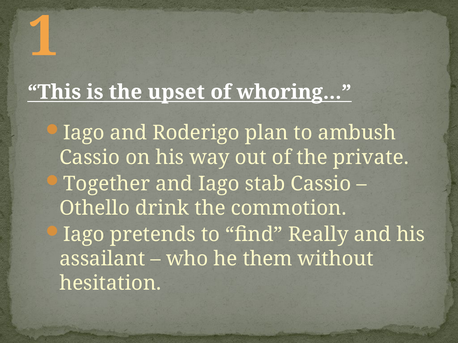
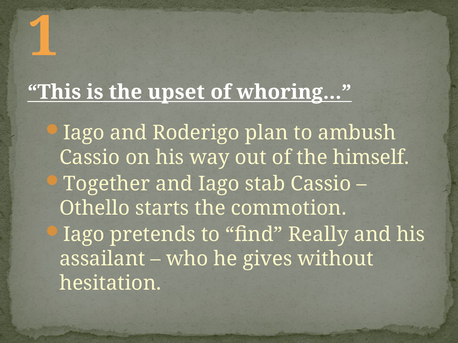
private: private -> himself
drink: drink -> starts
them: them -> gives
